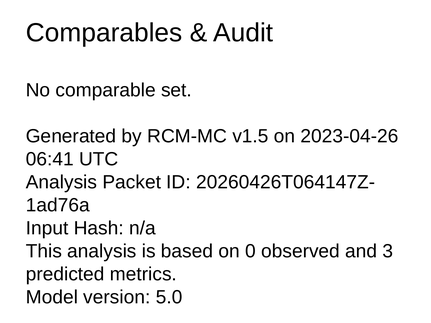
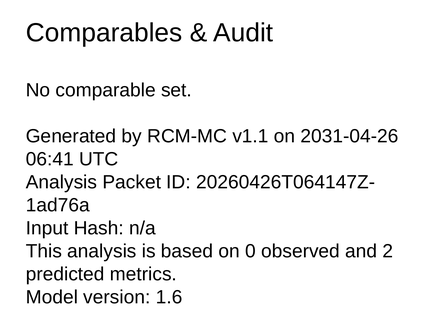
v1.5: v1.5 -> v1.1
2023-04-26: 2023-04-26 -> 2031-04-26
3: 3 -> 2
5.0: 5.0 -> 1.6
